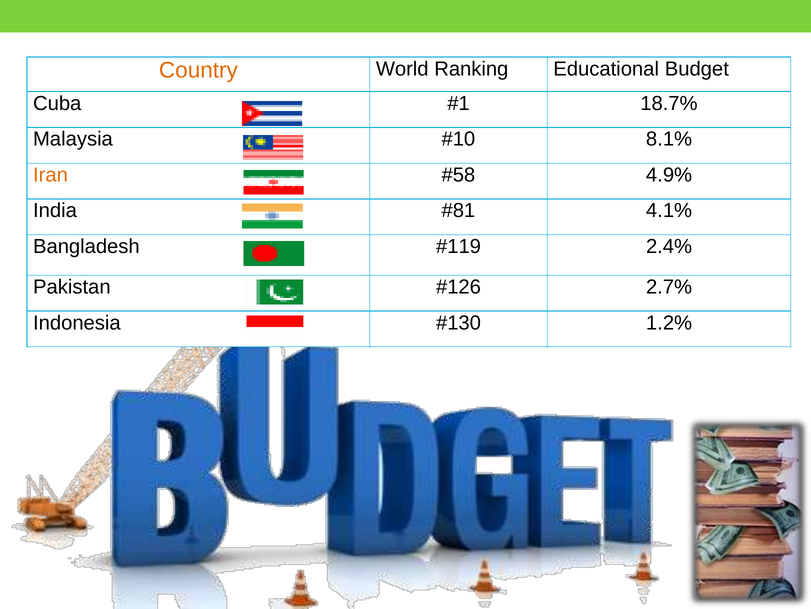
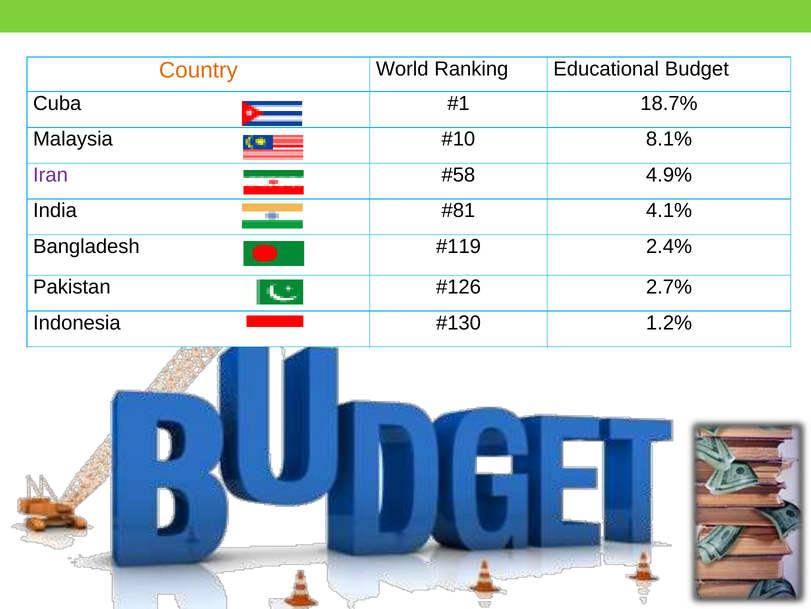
Iran colour: orange -> purple
